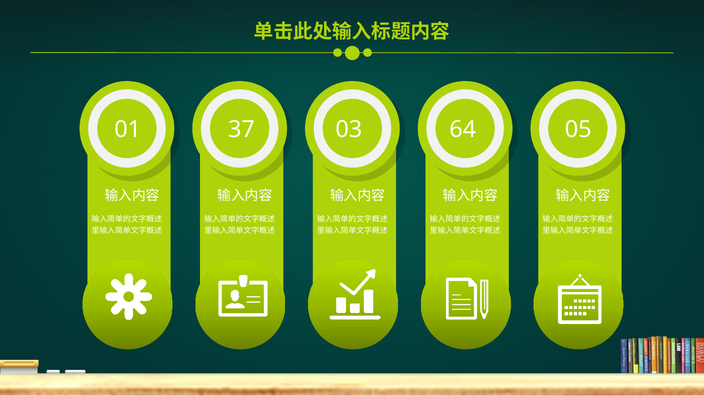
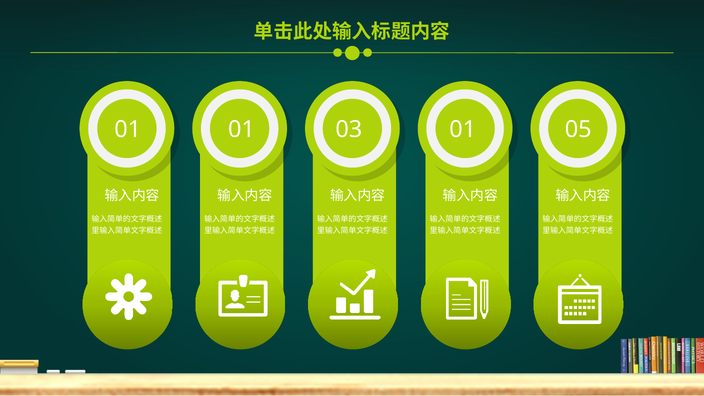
01 37: 37 -> 01
03 64: 64 -> 01
